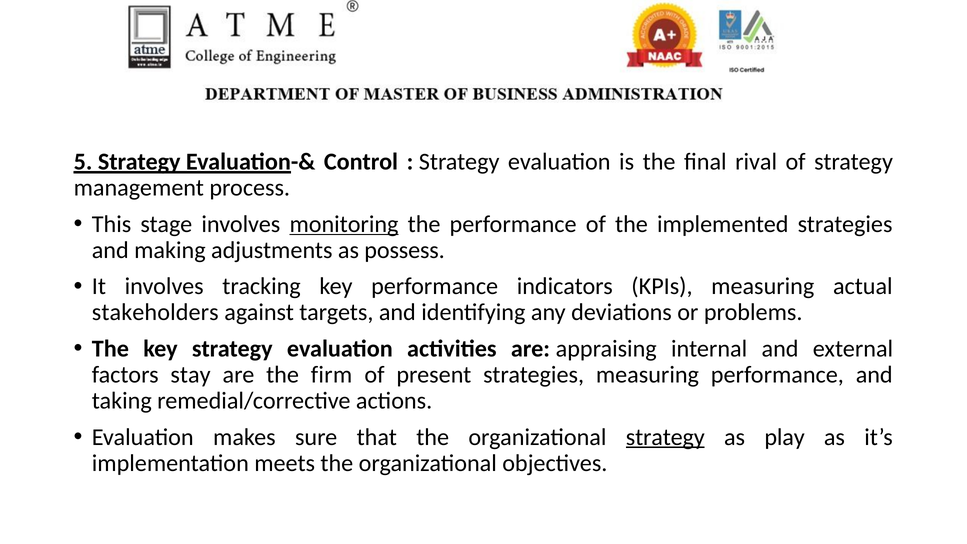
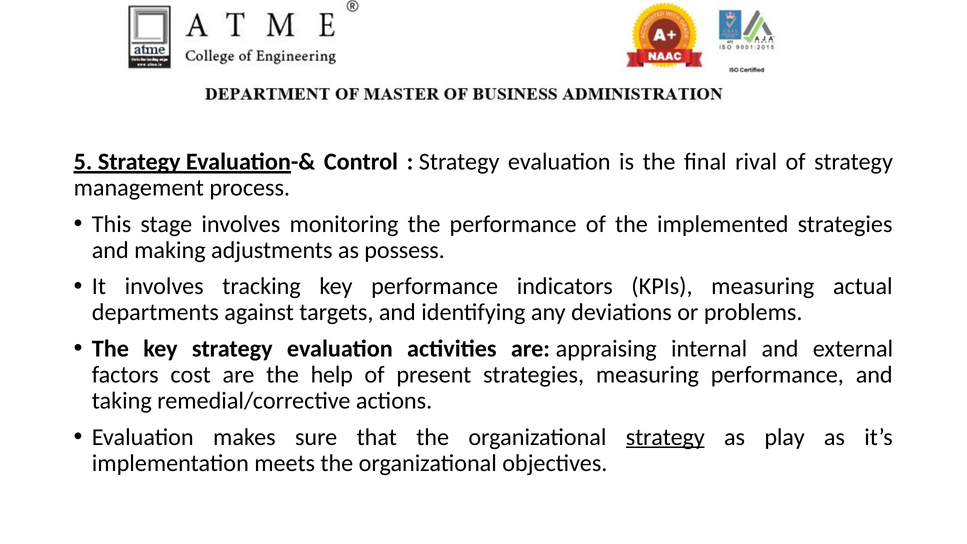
monitoring underline: present -> none
stakeholders: stakeholders -> departments
stay: stay -> cost
firm: firm -> help
